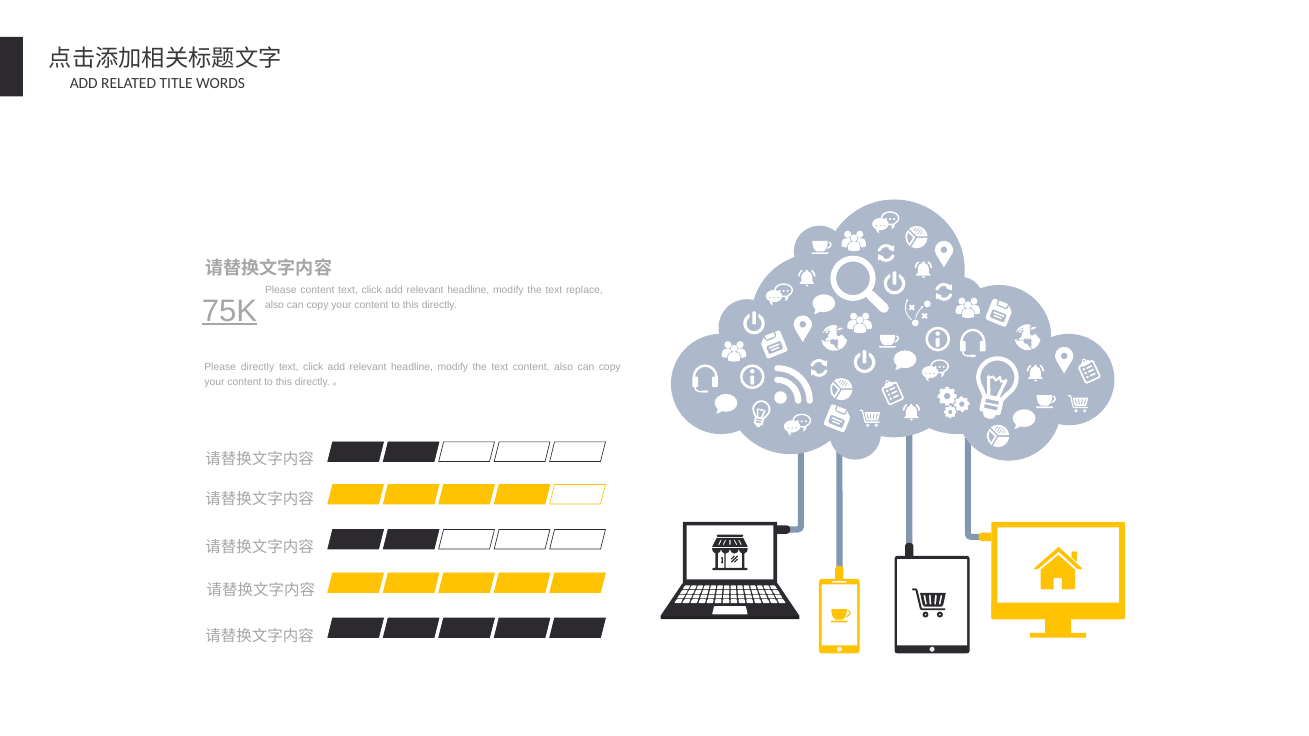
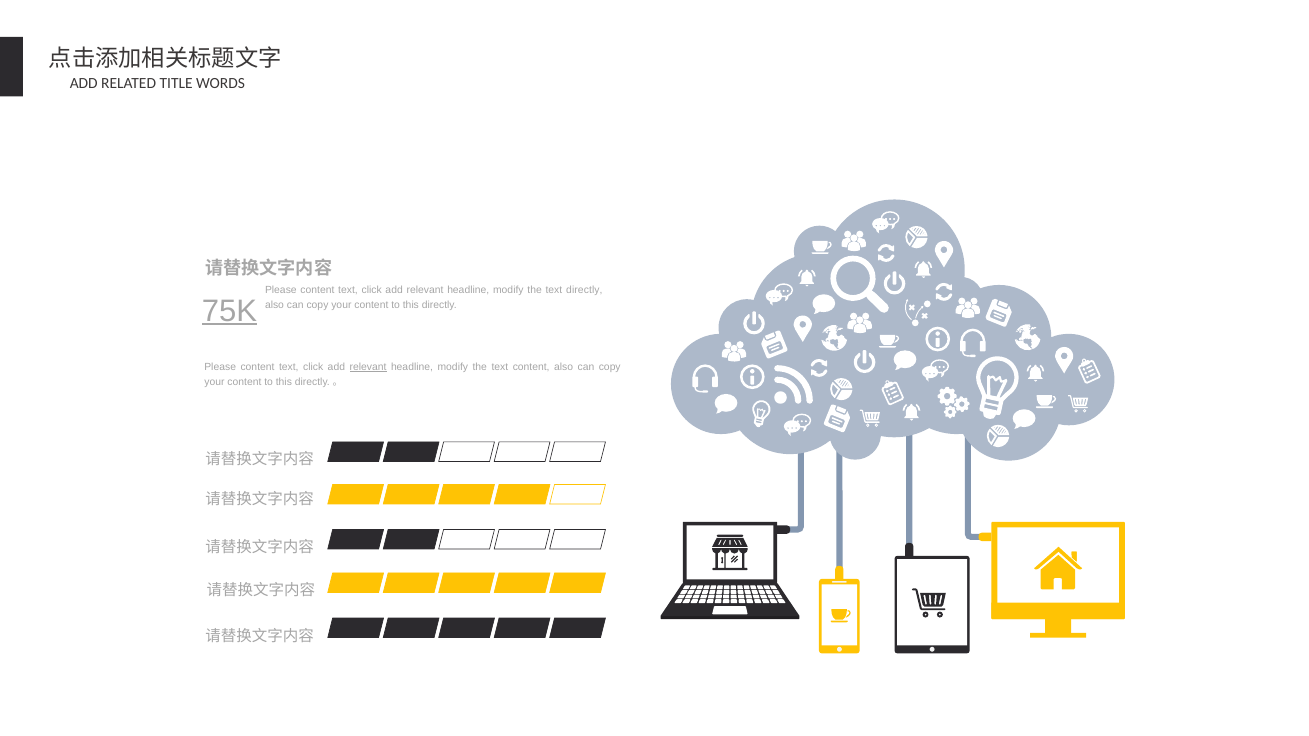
text replace: replace -> directly
directly at (257, 367): directly -> content
relevant at (368, 367) underline: none -> present
